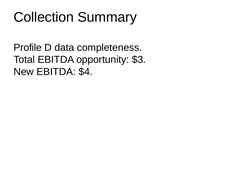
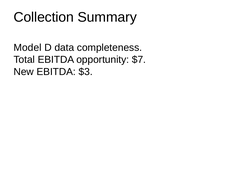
Profile: Profile -> Model
$3: $3 -> $7
$4: $4 -> $3
